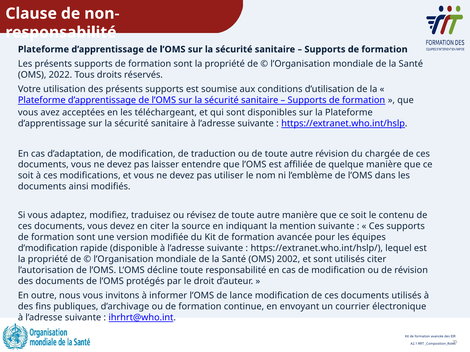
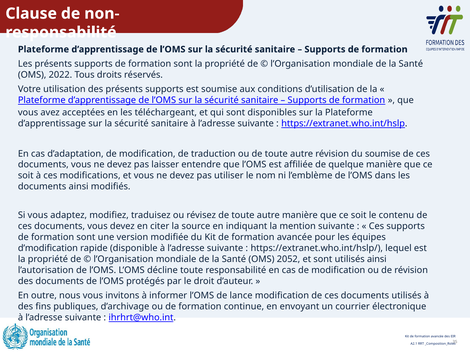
du chargée: chargée -> soumise
2002: 2002 -> 2052
utilisés citer: citer -> ainsi
